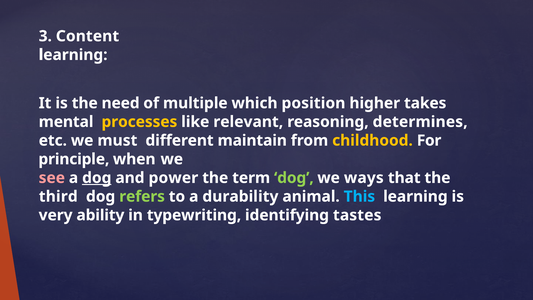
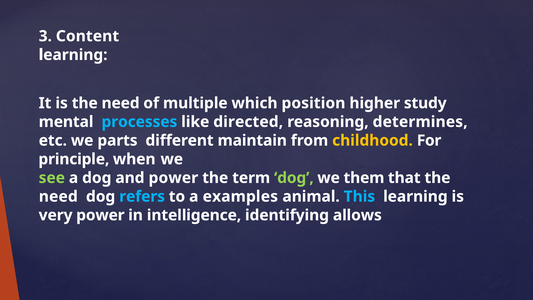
takes: takes -> study
processes colour: yellow -> light blue
relevant: relevant -> directed
must: must -> parts
see colour: pink -> light green
dog at (97, 178) underline: present -> none
ways: ways -> them
third at (58, 196): third -> need
refers colour: light green -> light blue
durability: durability -> examples
very ability: ability -> power
typewriting: typewriting -> intelligence
tastes: tastes -> allows
